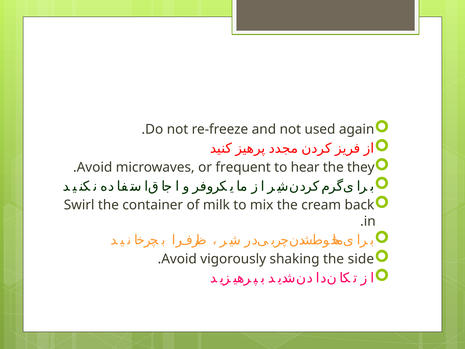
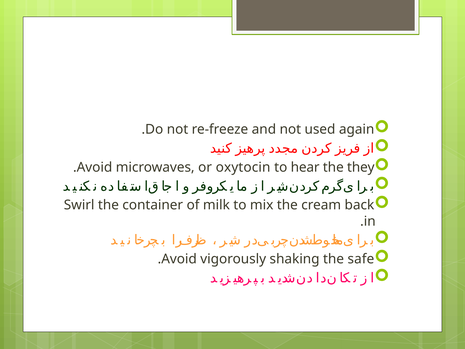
frequent: frequent -> oxytocin
side: side -> safe
